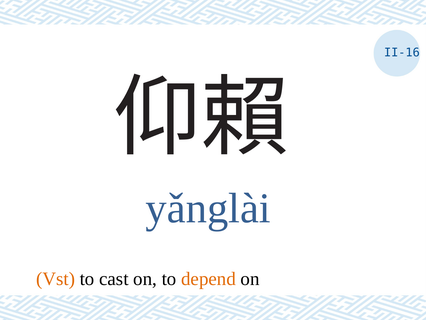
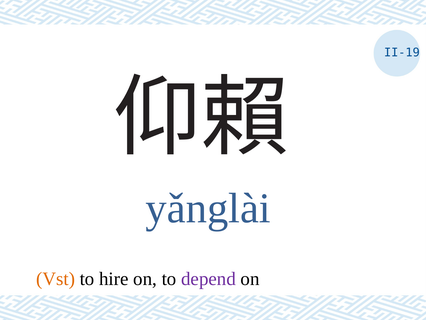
II-16: II-16 -> II-19
cast: cast -> hire
depend colour: orange -> purple
